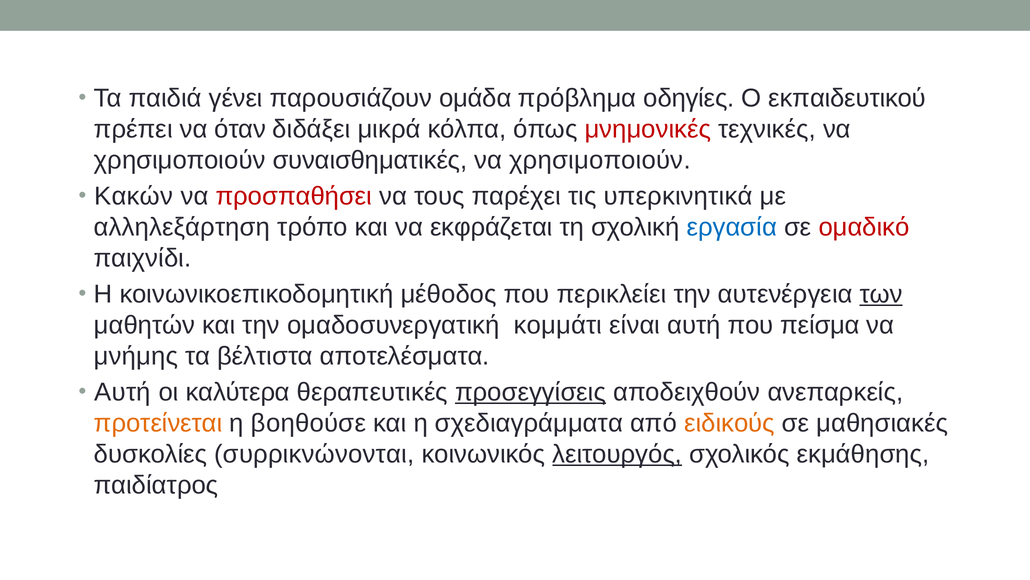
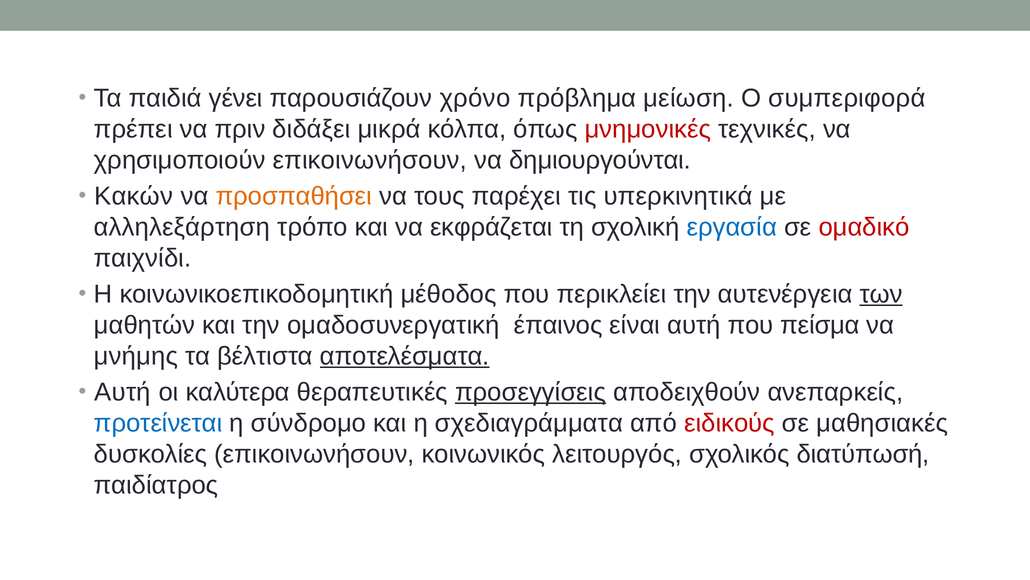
ομάδα: ομάδα -> χρόνο
οδηγίες: οδηγίες -> μείωση
εκπαιδευτικού: εκπαιδευτικού -> συμπεριφορά
όταν: όταν -> πριν
χρησιμοποιούν συναισθηματικές: συναισθηματικές -> επικοινωνήσουν
χρησιμοποιούν at (600, 160): χρησιμοποιούν -> δημιουργούνται
προσπαθήσει colour: red -> orange
κομμάτι: κομμάτι -> έπαινος
αποτελέσματα underline: none -> present
προτείνεται colour: orange -> blue
βοηθούσε: βοηθούσε -> σύνδρομο
ειδικούς colour: orange -> red
δυσκολίες συρρικνώνονται: συρρικνώνονται -> επικοινωνήσουν
λειτουργός underline: present -> none
εκμάθησης: εκμάθησης -> διατύπωσή
